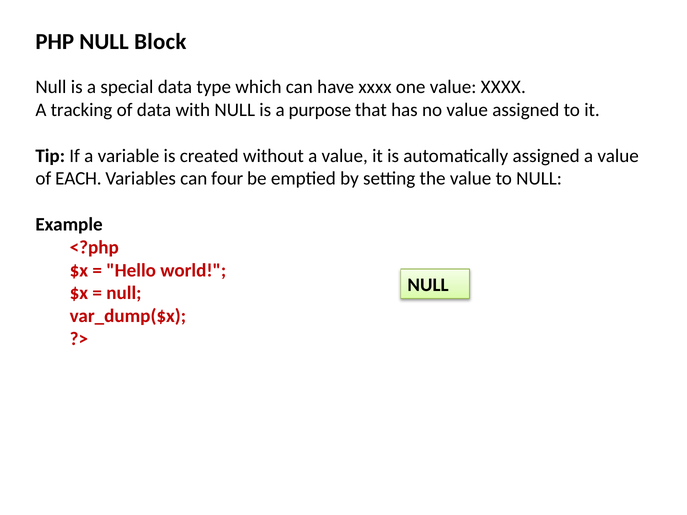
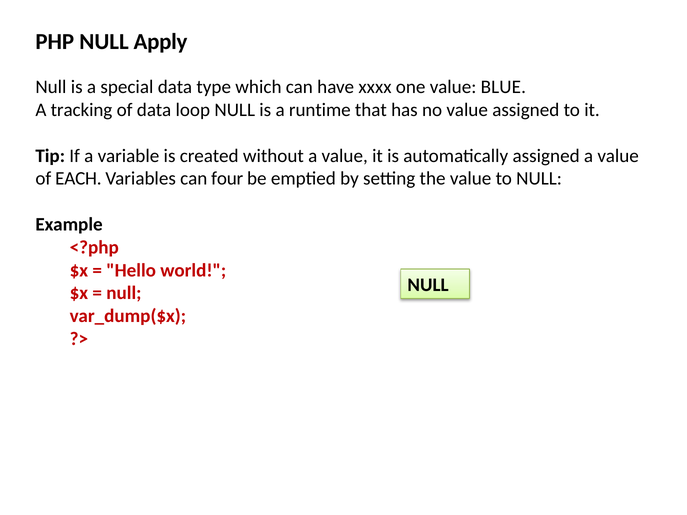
Block: Block -> Apply
value XXXX: XXXX -> BLUE
with: with -> loop
purpose: purpose -> runtime
